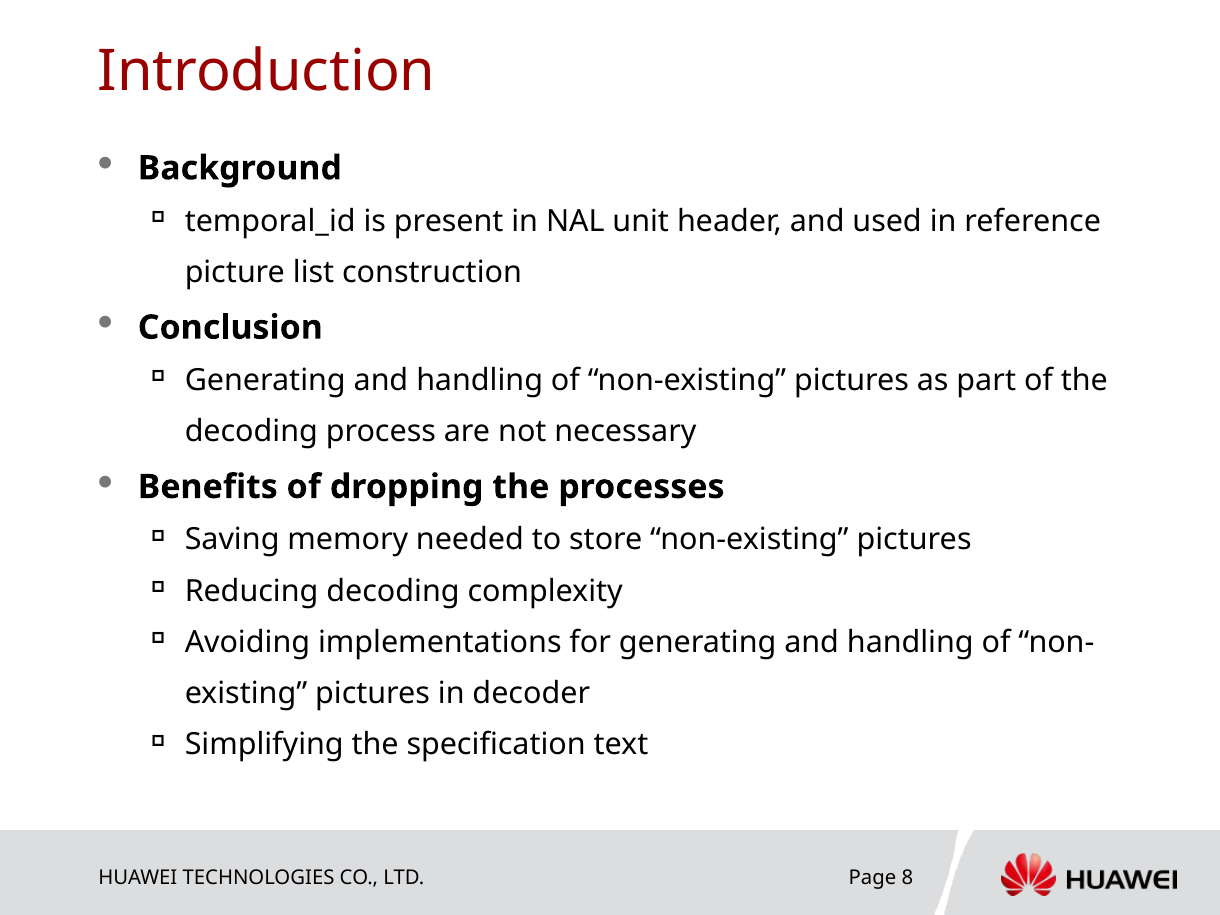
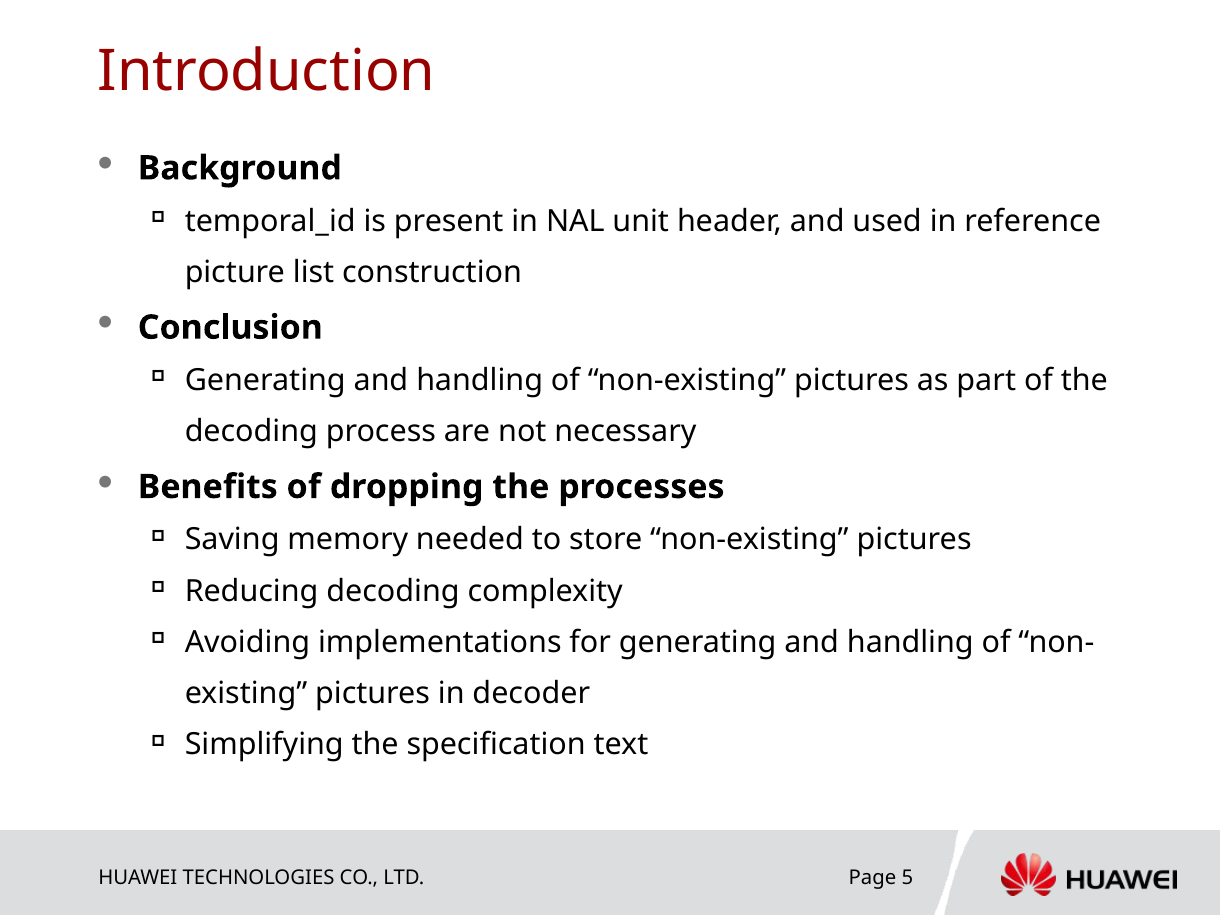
8: 8 -> 5
